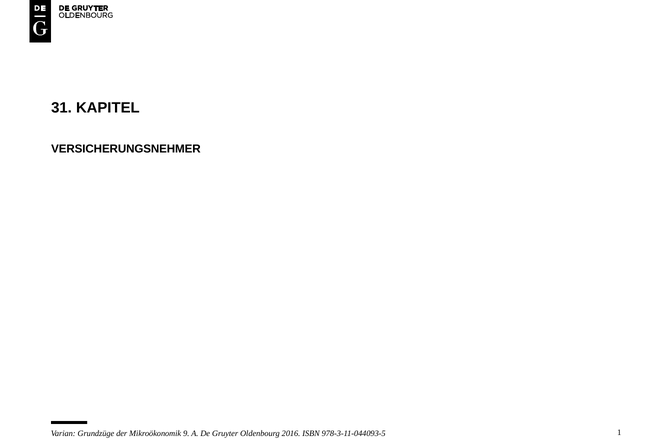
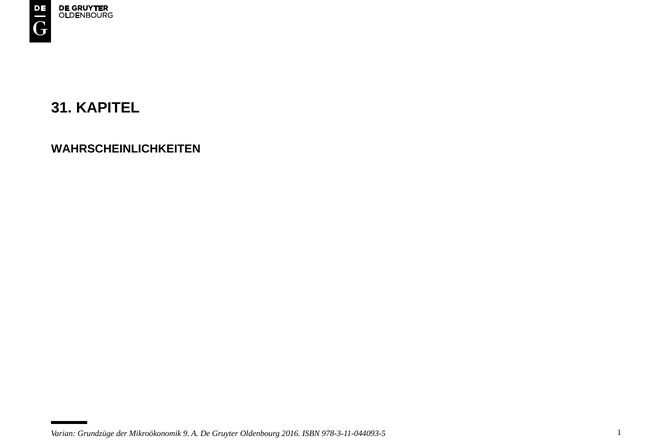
VERSICHERUNGSNEHMER: VERSICHERUNGSNEHMER -> WAHRSCHEINLICHKEITEN
